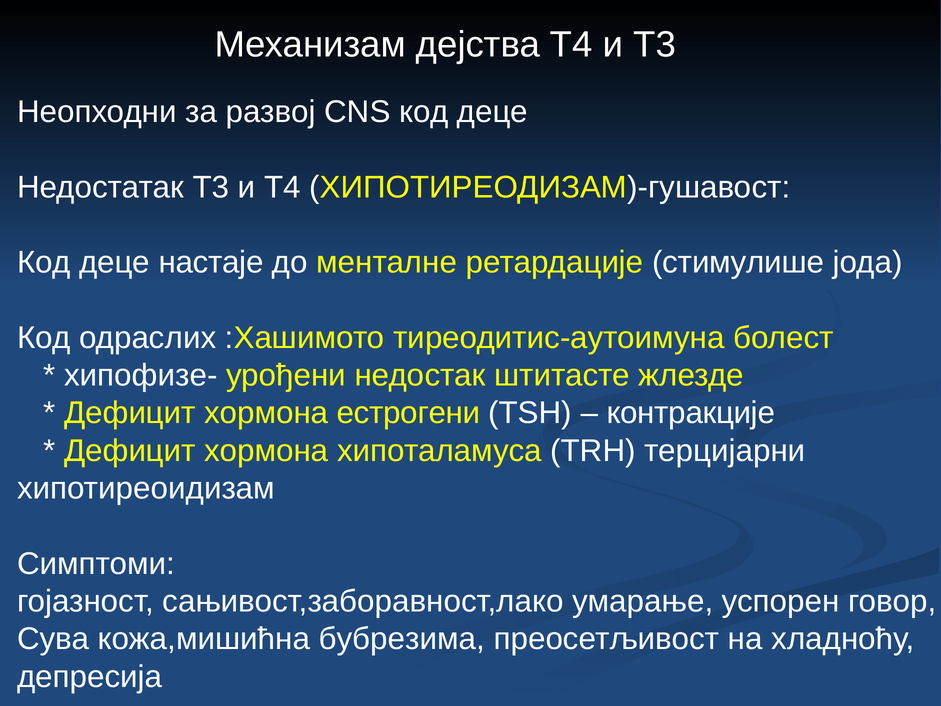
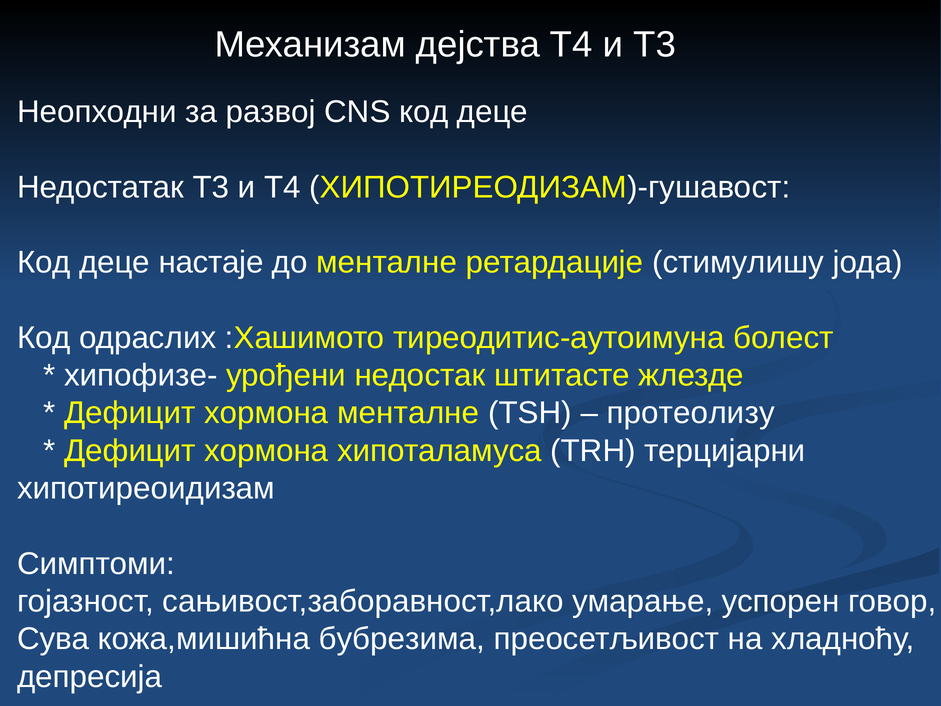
стимулишe: стимулишe -> стимулишу
хормона естрогени: естрогени -> менталне
контракције: контракције -> протеолизу
